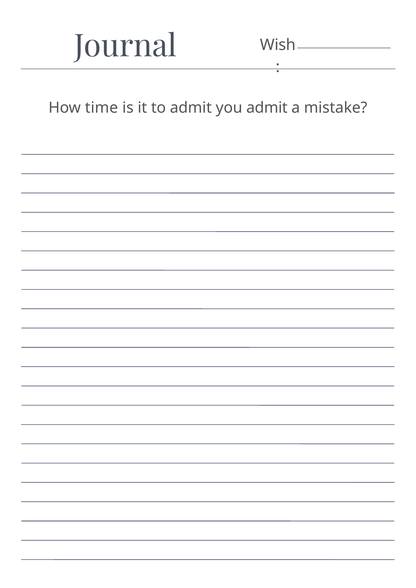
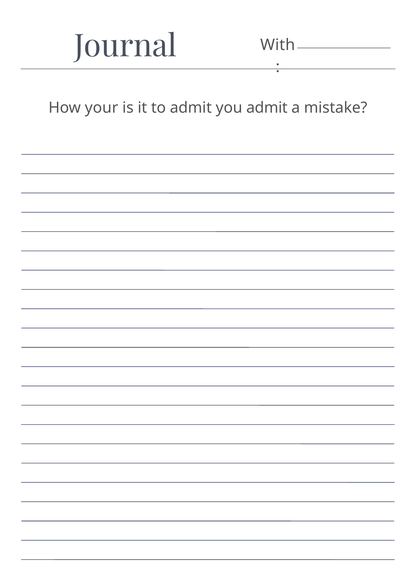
Wish: Wish -> With
time: time -> your
